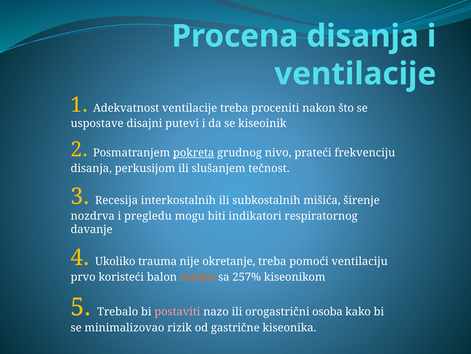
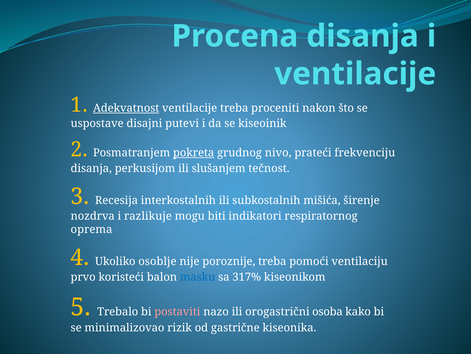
Adekvatnost underline: none -> present
pregledu: pregledu -> razlikuje
davanje: davanje -> oprema
trauma: trauma -> osoblje
okretanje: okretanje -> poroznije
masku colour: orange -> blue
257%: 257% -> 317%
